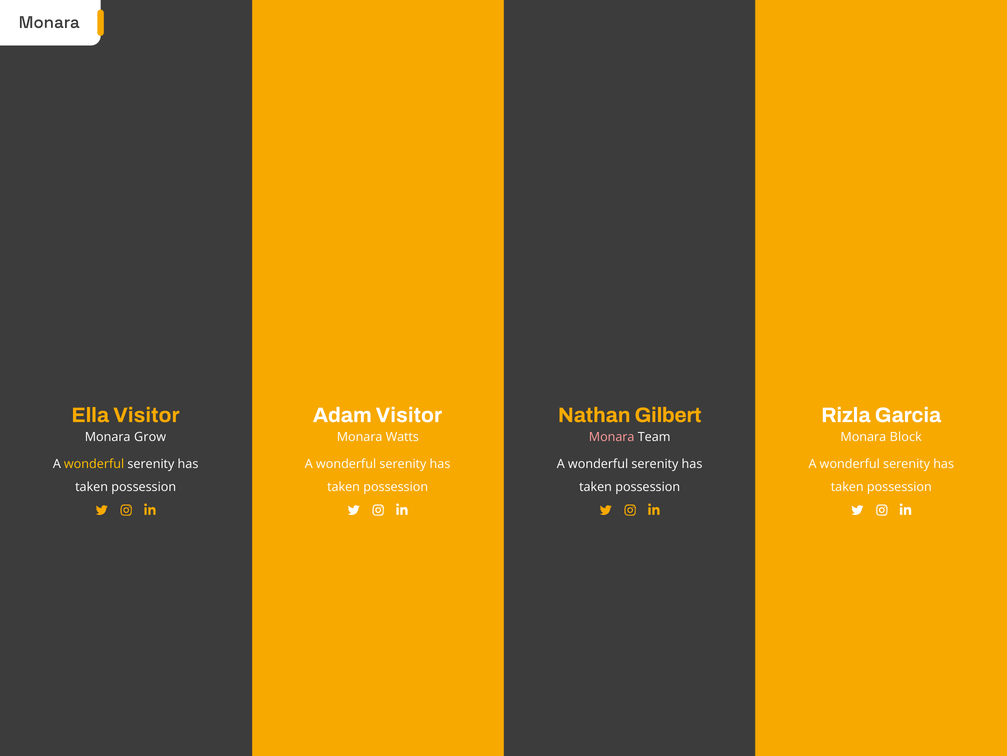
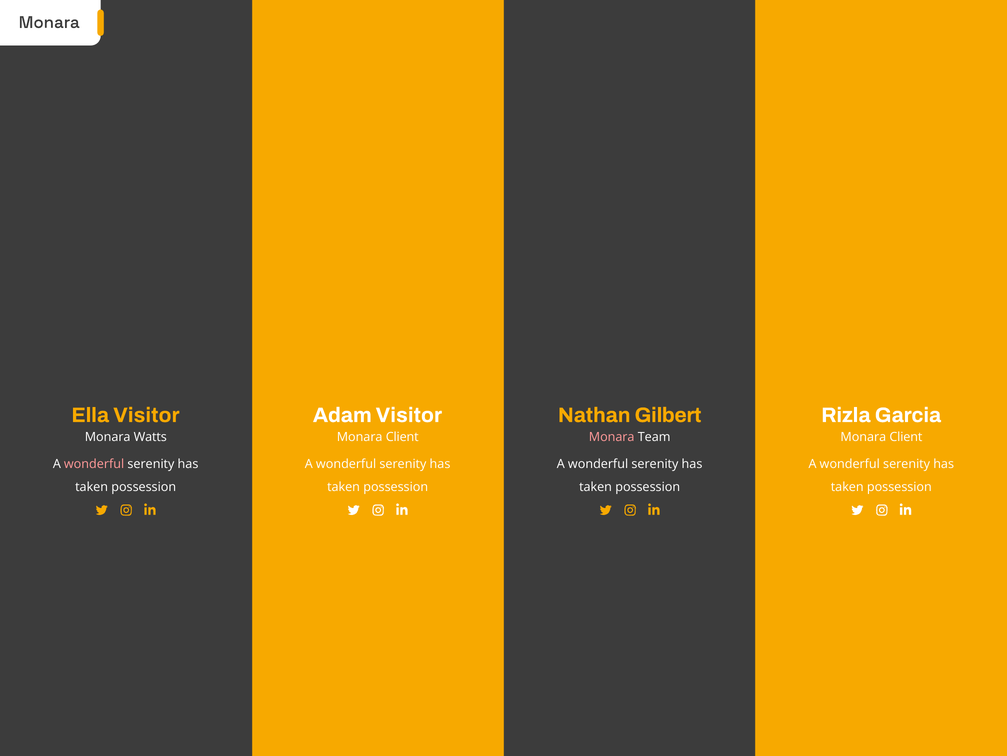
Grow: Grow -> Watts
Watts at (402, 437): Watts -> Client
Block at (906, 437): Block -> Client
wonderful at (94, 464) colour: yellow -> pink
